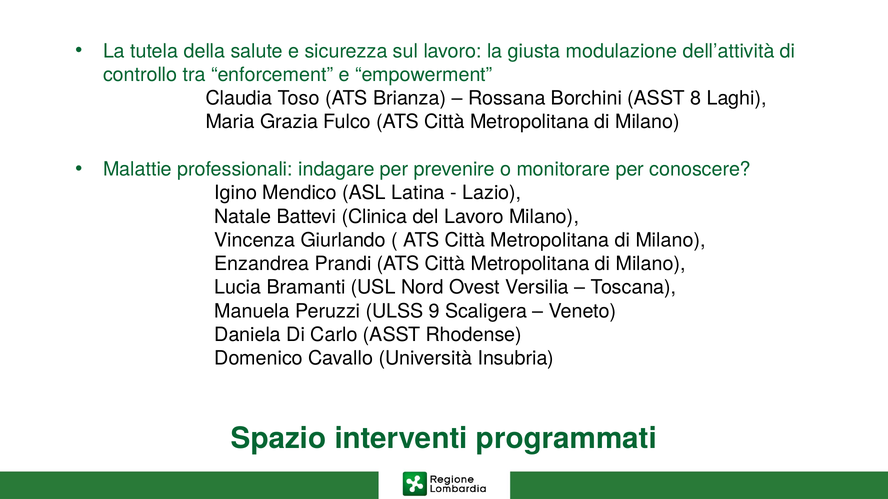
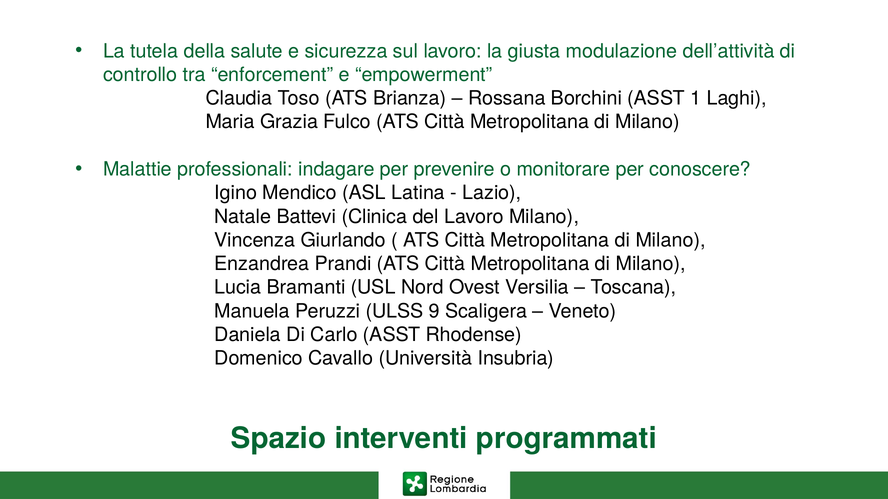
8: 8 -> 1
